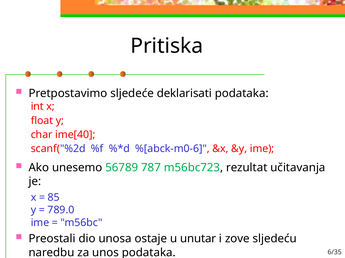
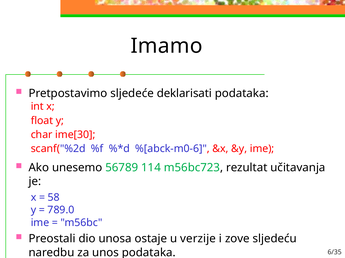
Pritiska: Pritiska -> Imamo
ime[40: ime[40 -> ime[30
787: 787 -> 114
85: 85 -> 58
unutar: unutar -> verzije
